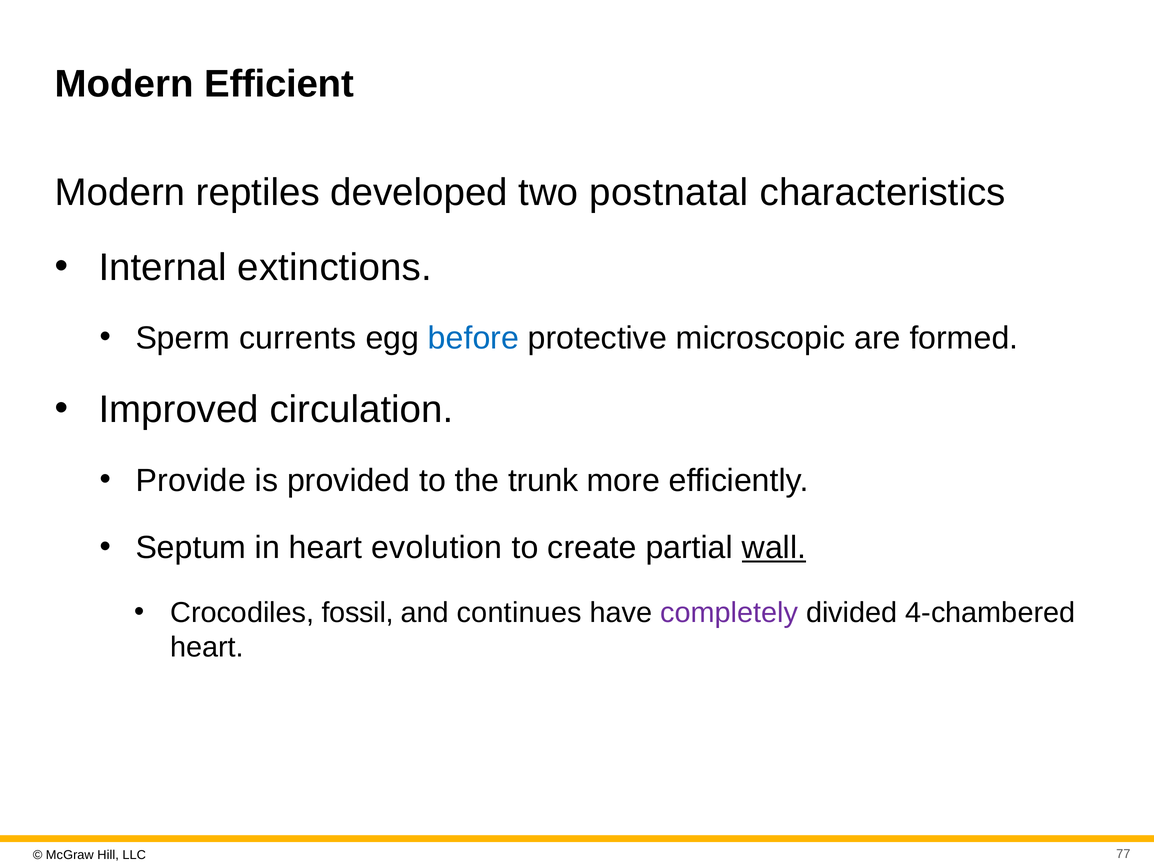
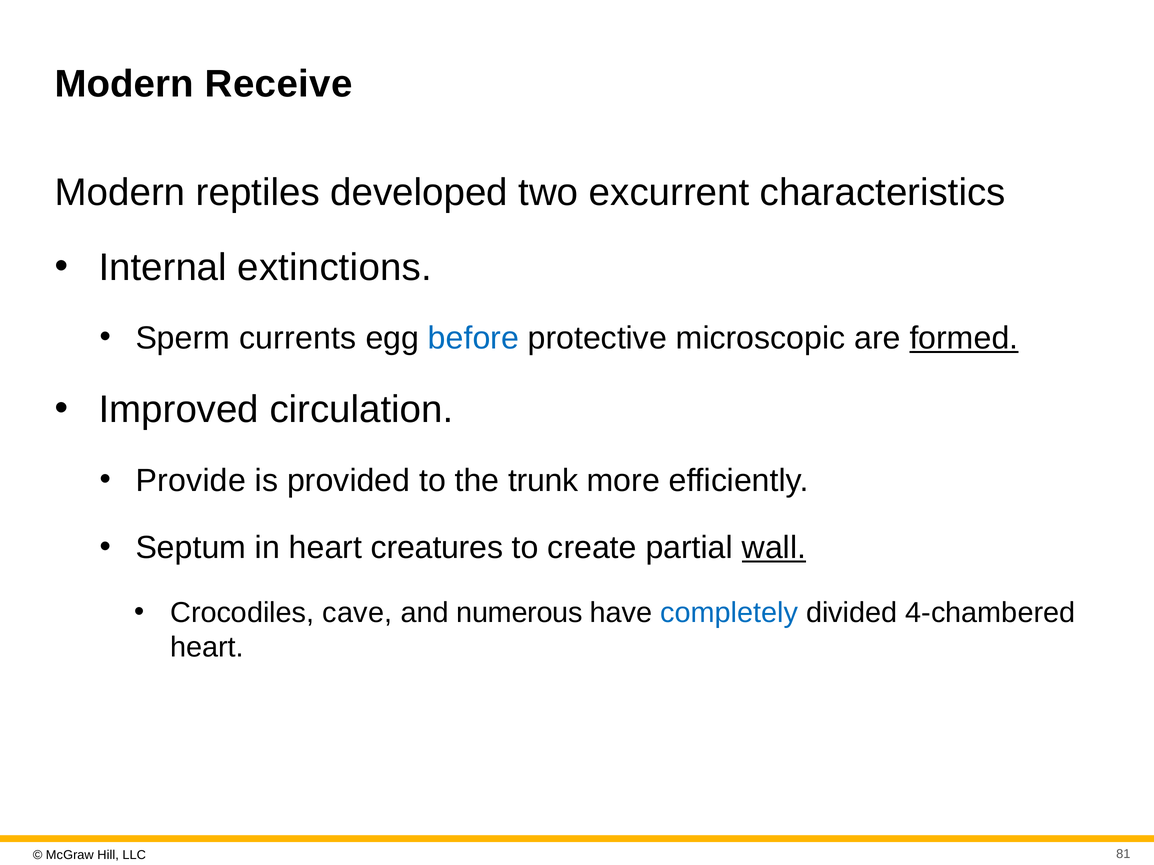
Efficient: Efficient -> Receive
postnatal: postnatal -> excurrent
formed underline: none -> present
evolution: evolution -> creatures
fossil: fossil -> cave
continues: continues -> numerous
completely colour: purple -> blue
77: 77 -> 81
